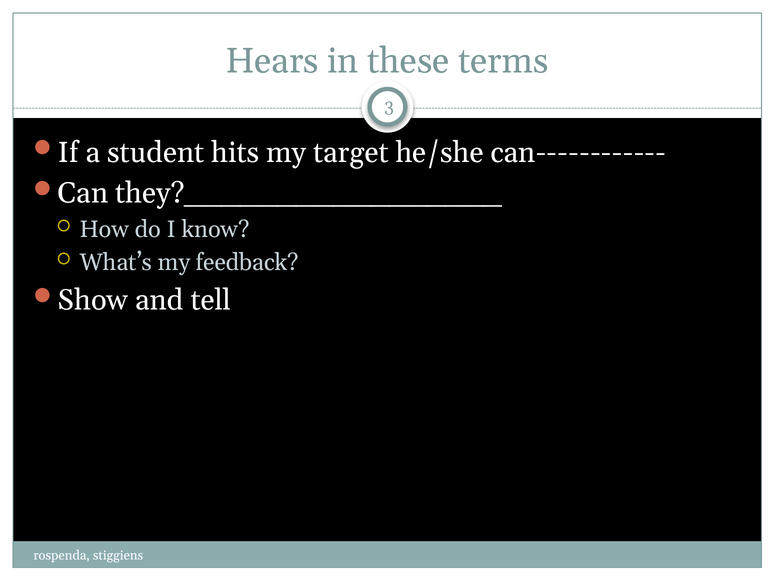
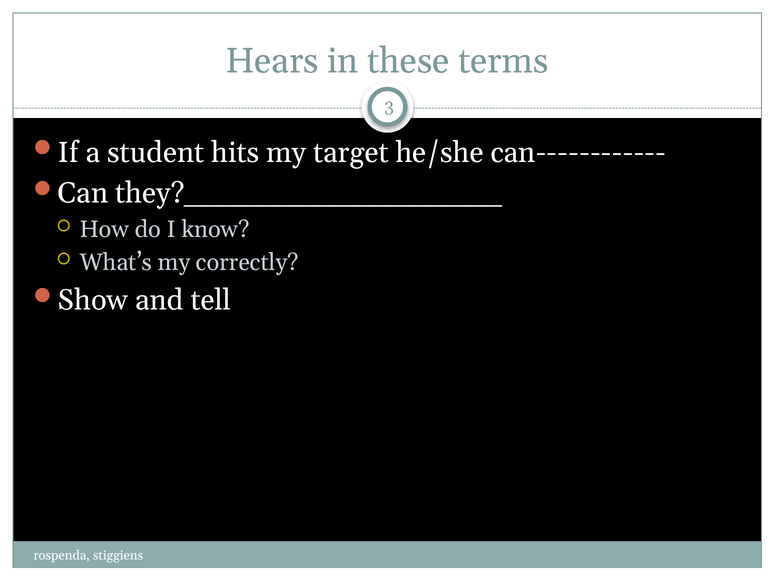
feedback: feedback -> correctly
